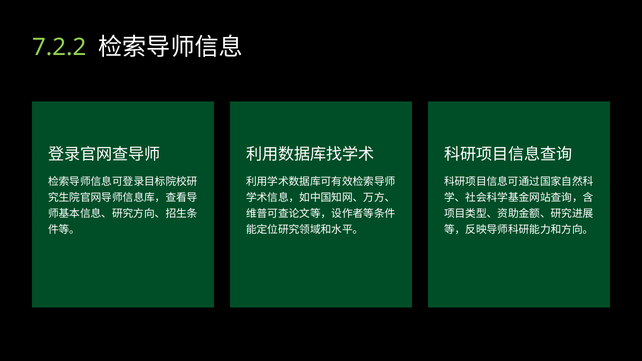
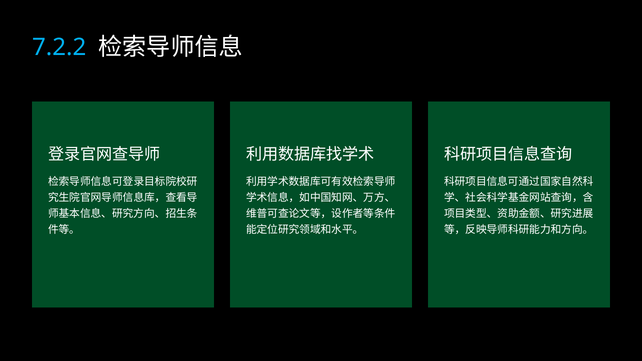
7.2.2 colour: light green -> light blue
